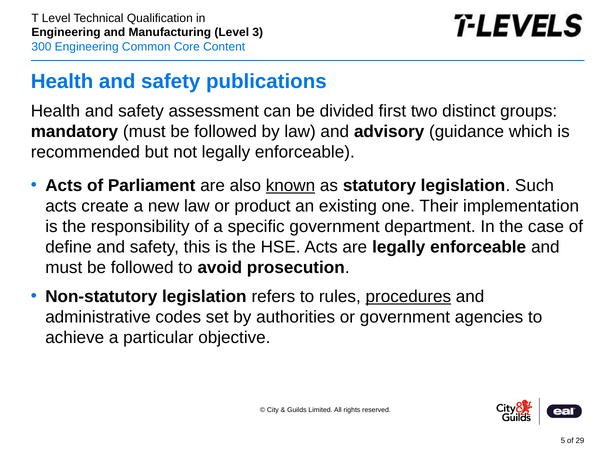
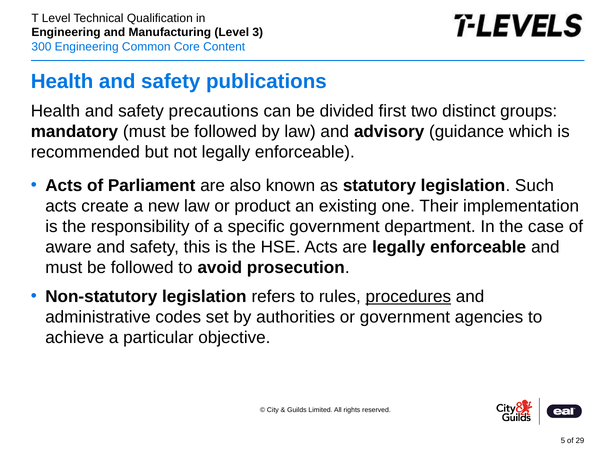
assessment: assessment -> precautions
known underline: present -> none
define: define -> aware
